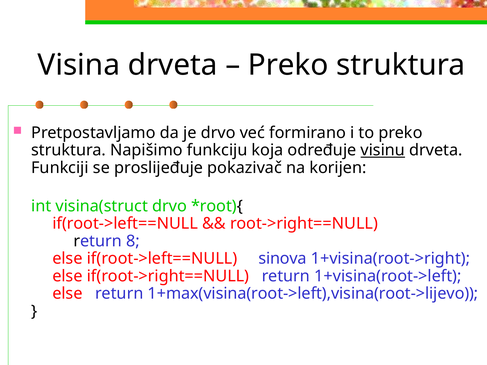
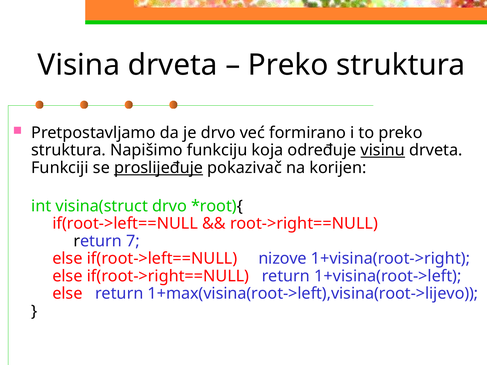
proslijeđuje underline: none -> present
8: 8 -> 7
sinova: sinova -> nizove
